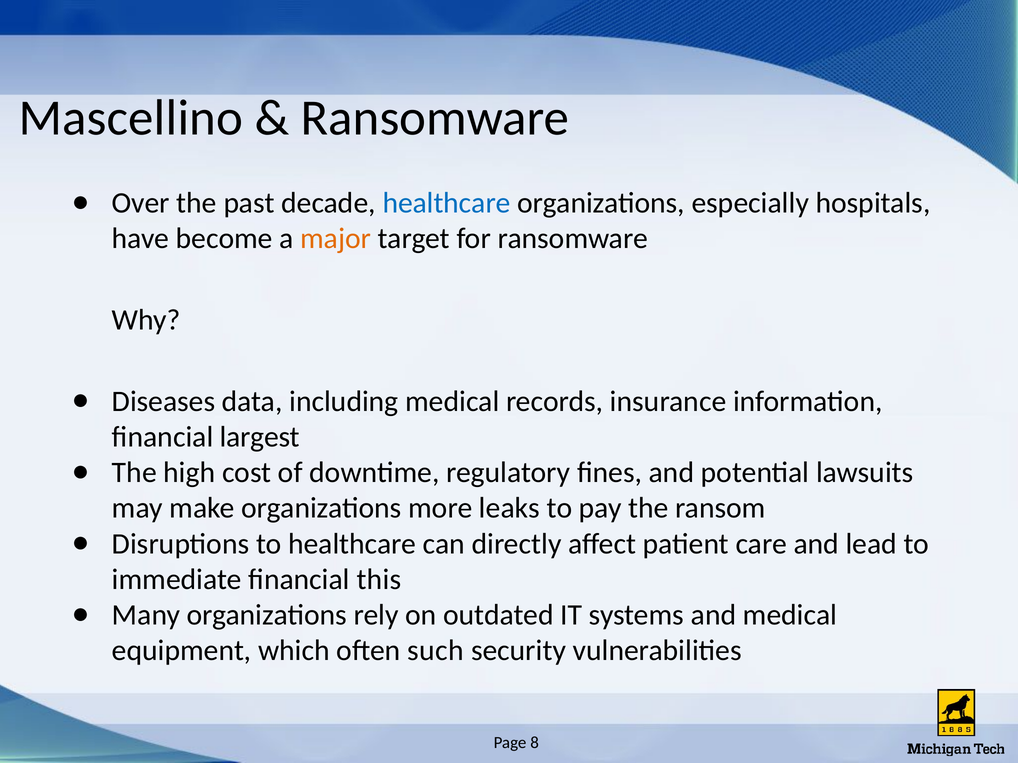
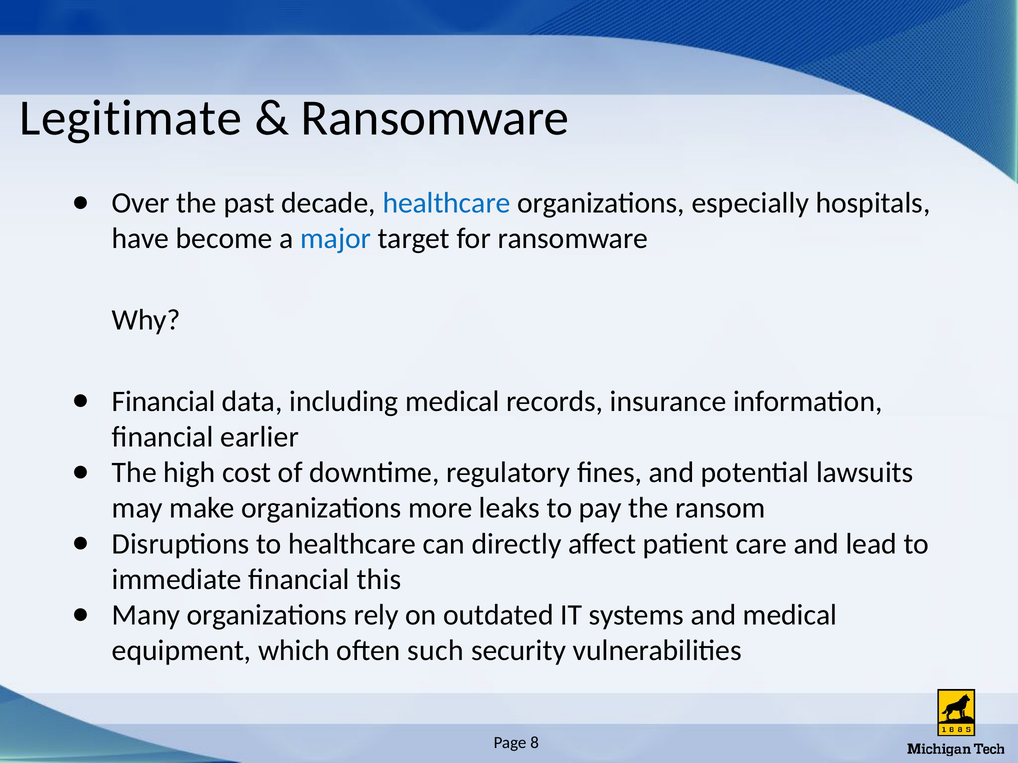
Mascellino: Mascellino -> Legitimate
major colour: orange -> blue
Diseases at (164, 402): Diseases -> Financial
largest: largest -> earlier
